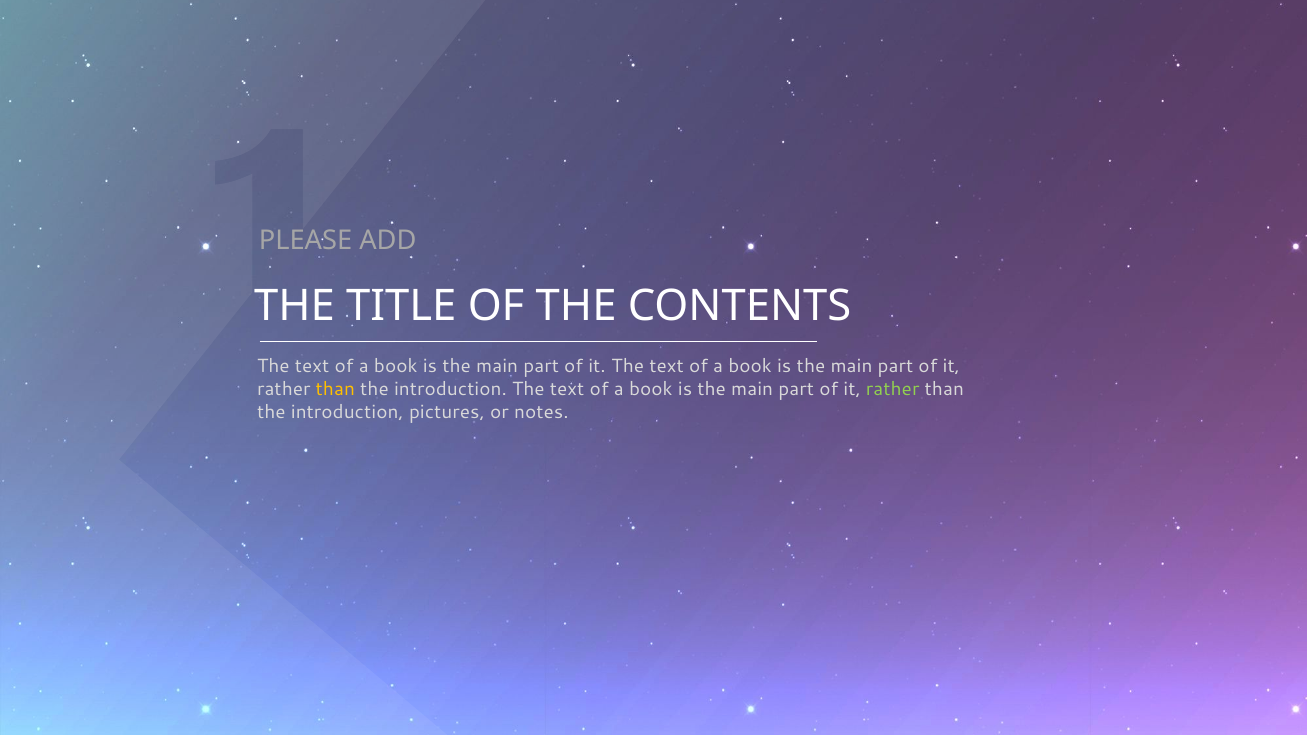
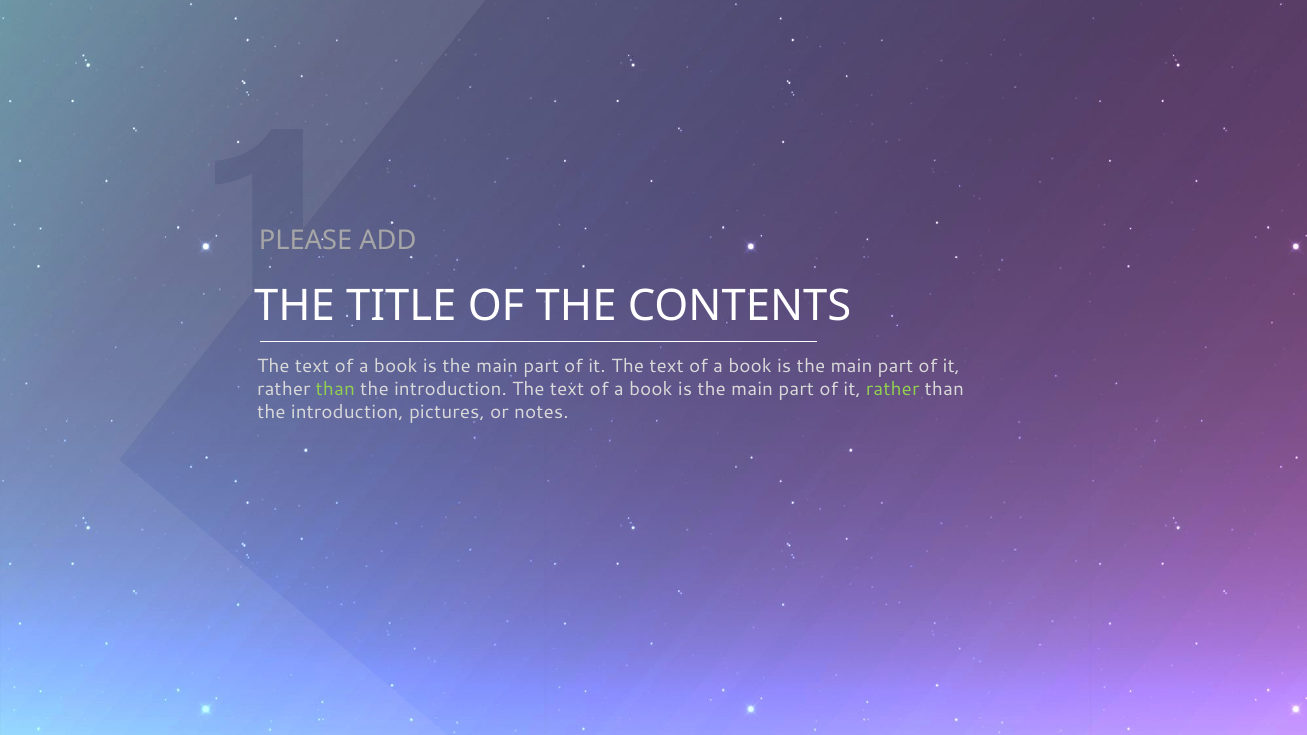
than at (335, 390) colour: yellow -> light green
